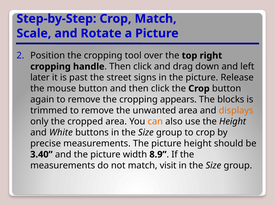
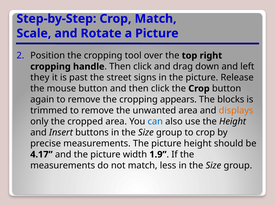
later: later -> they
can colour: orange -> blue
White: White -> Insert
3.40: 3.40 -> 4.17
8.9: 8.9 -> 1.9
visit: visit -> less
